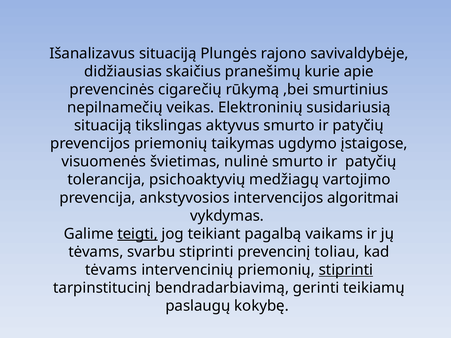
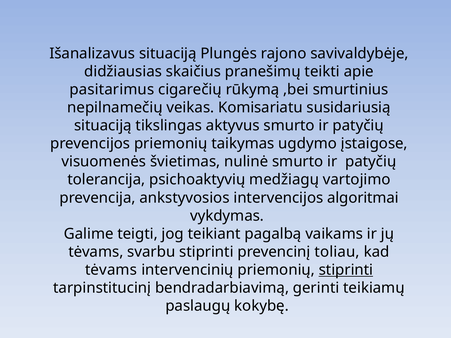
kurie: kurie -> teikti
prevencinės: prevencinės -> pasitarimus
Elektroninių: Elektroninių -> Komisariatu
teigti underline: present -> none
